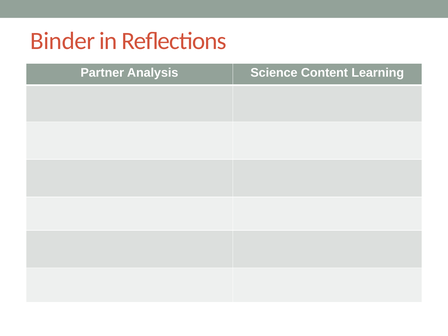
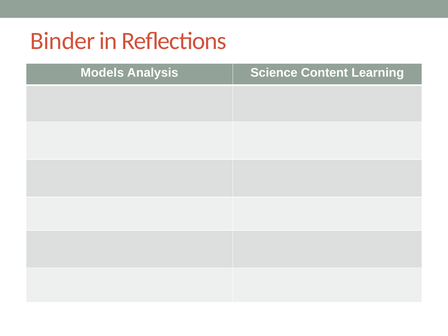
Partner: Partner -> Models
